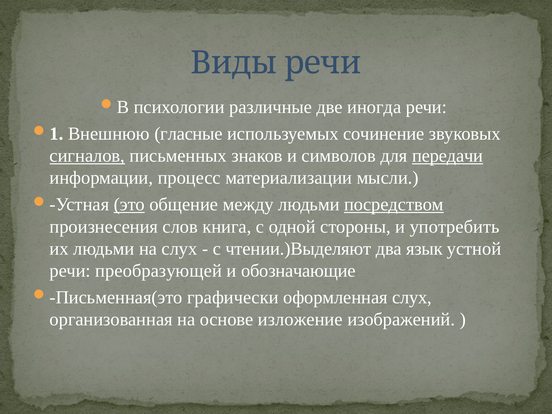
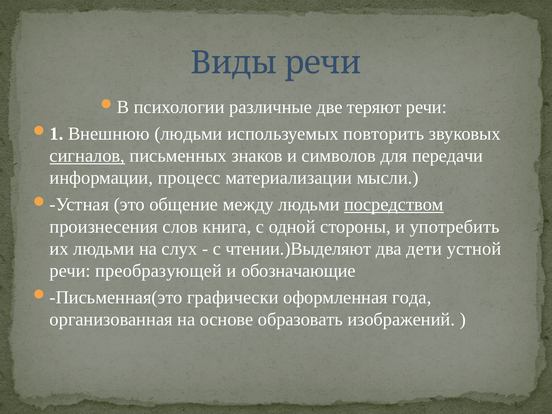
иногда: иногда -> теряют
Внешнюю гласные: гласные -> людьми
сочинение: сочинение -> повторить
передачи underline: present -> none
это underline: present -> none
язык: язык -> дети
оформленная слух: слух -> года
изложение: изложение -> образовать
